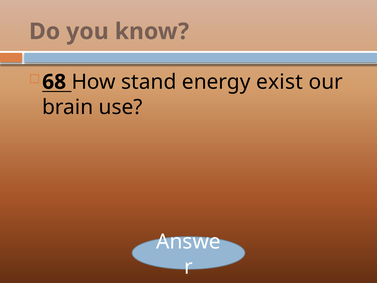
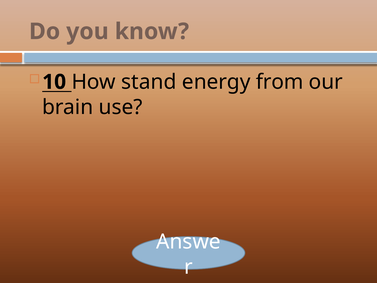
68: 68 -> 10
exist: exist -> from
